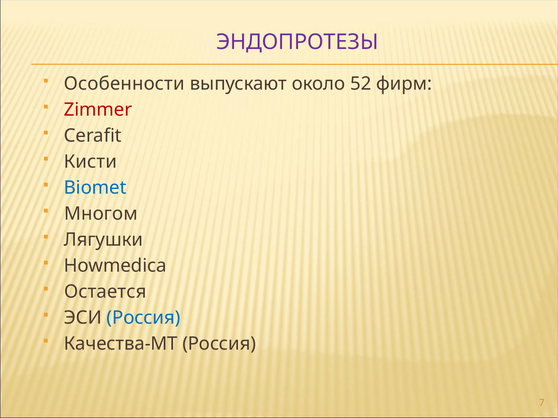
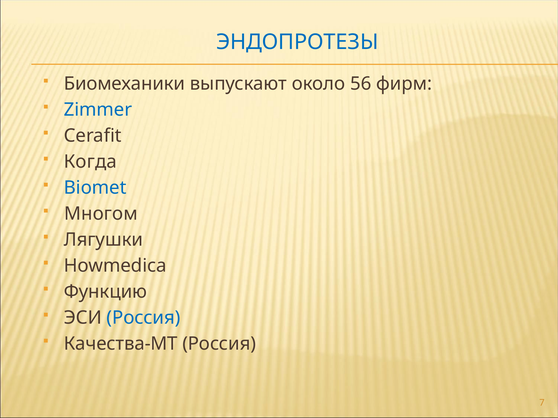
ЭНДОПРОТЕЗЫ colour: purple -> blue
Особенности: Особенности -> Биомеханики
52: 52 -> 56
Zimmer colour: red -> blue
Кисти: Кисти -> Когда
Остается: Остается -> Функцию
